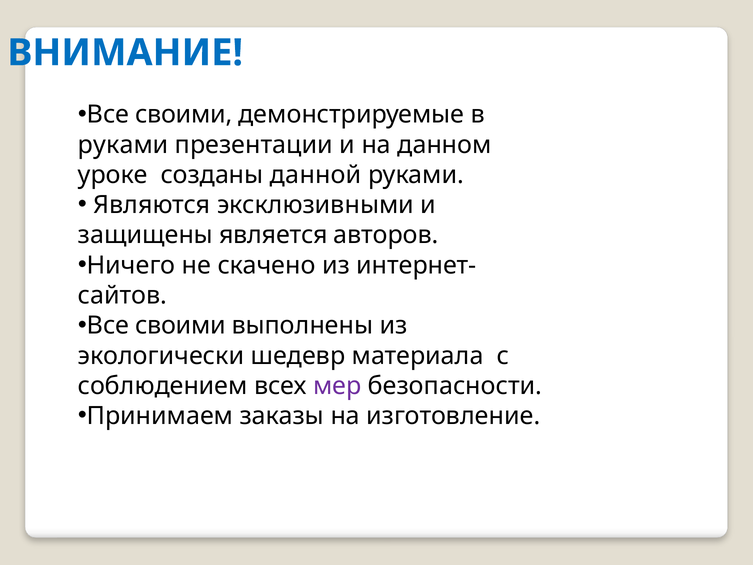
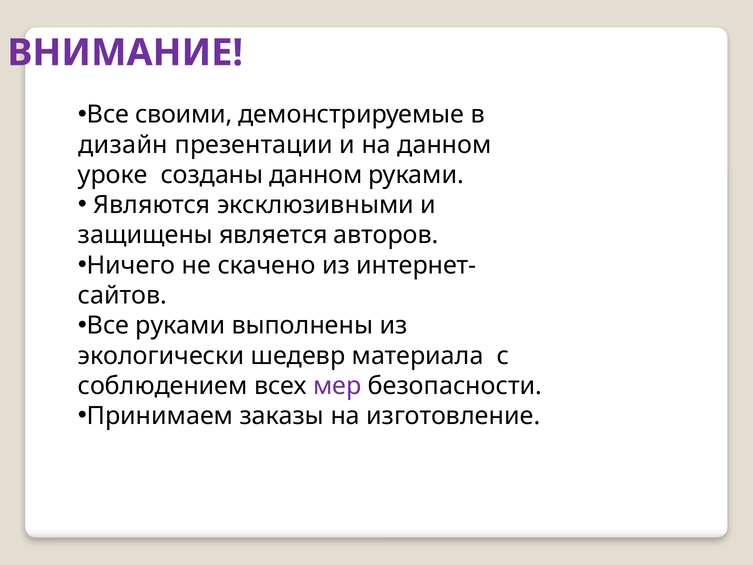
ВНИМАНИЕ colour: blue -> purple
руками at (123, 145): руками -> дизайн
созданы данной: данной -> данном
своими at (180, 325): своими -> руками
